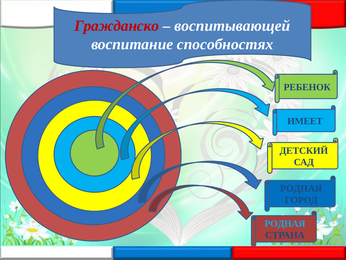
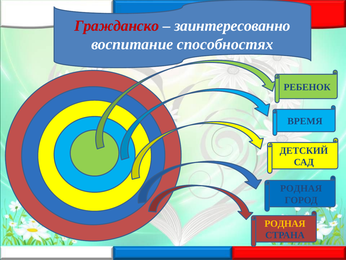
воспитывающей: воспитывающей -> заинтересованно
ИМЕЕТ: ИМЕЕТ -> ВРЕМЯ
РОДНАЯ at (285, 223) colour: light blue -> yellow
